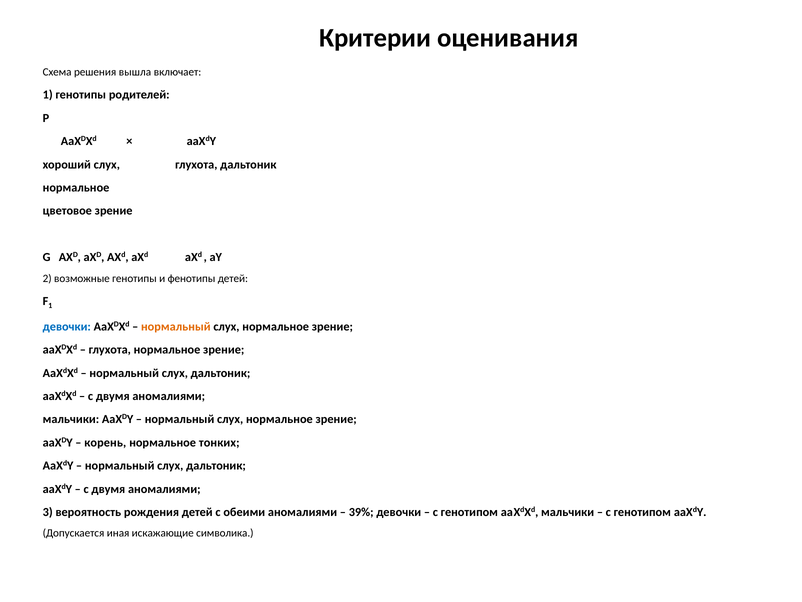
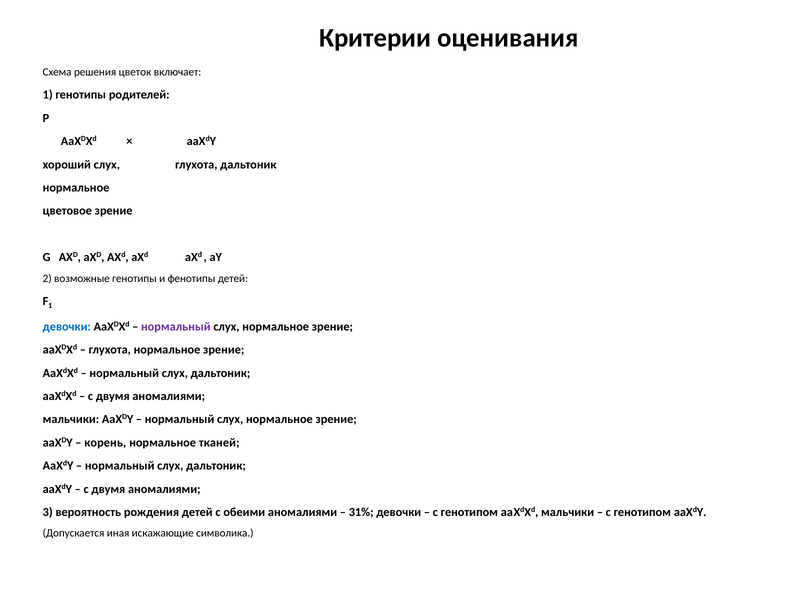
вышла: вышла -> цветок
нормальный at (176, 326) colour: orange -> purple
тонких: тонких -> тканей
39%: 39% -> 31%
